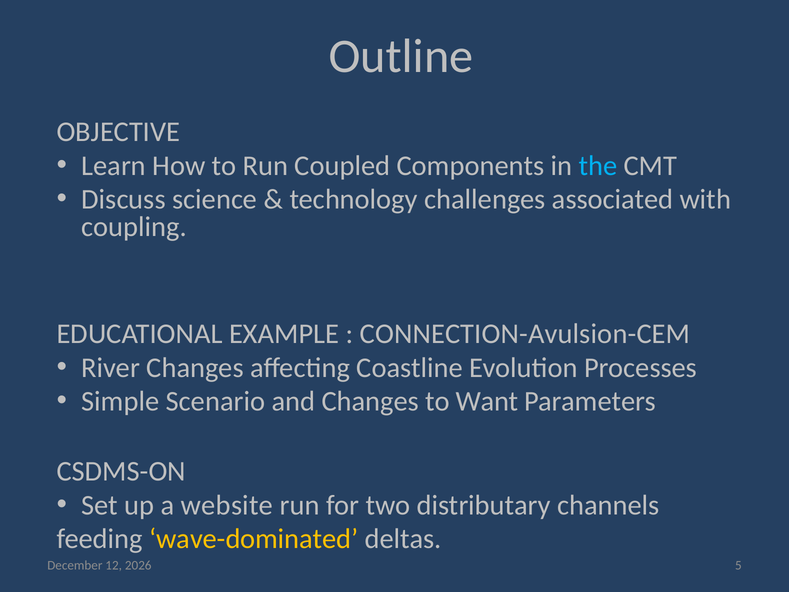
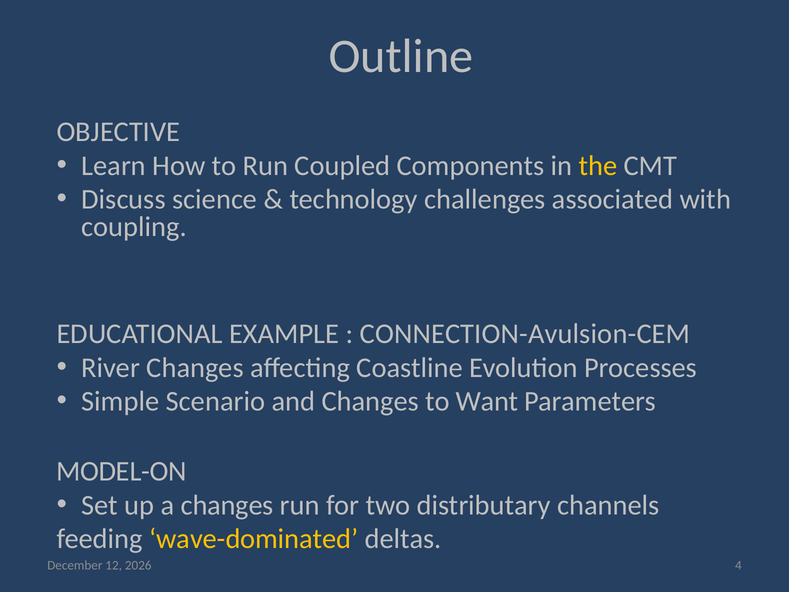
the colour: light blue -> yellow
CSDMS-ON: CSDMS-ON -> MODEL-ON
a website: website -> changes
5: 5 -> 4
